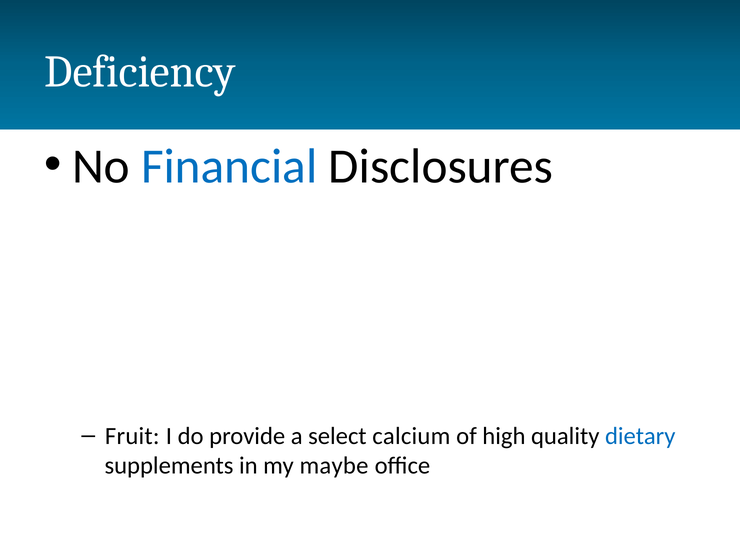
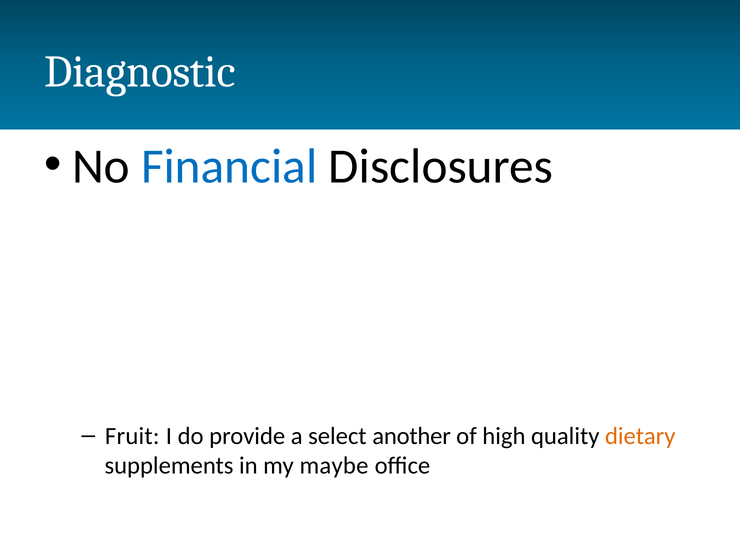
Deficiency: Deficiency -> Diagnostic
calcium: calcium -> another
dietary colour: blue -> orange
